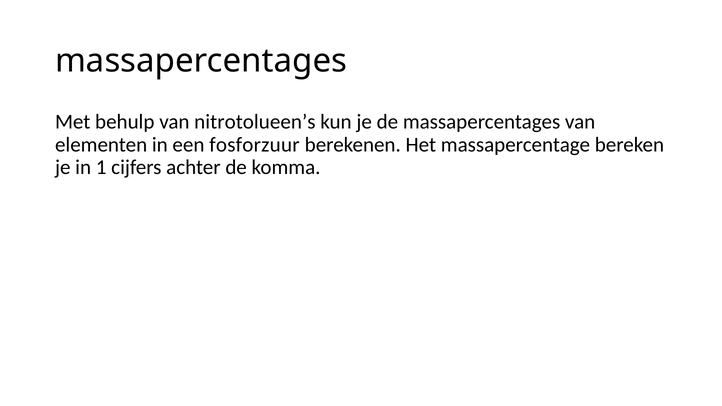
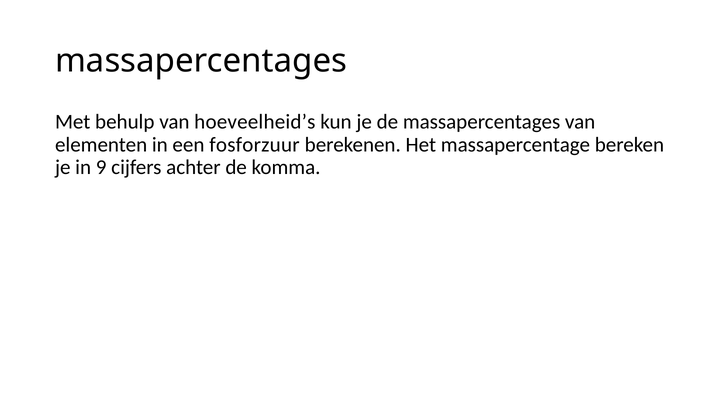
nitrotolueen’s: nitrotolueen’s -> hoeveelheid’s
1: 1 -> 9
